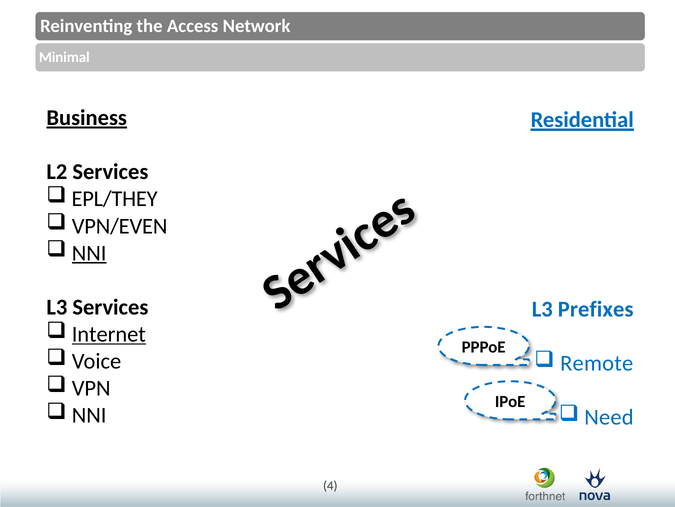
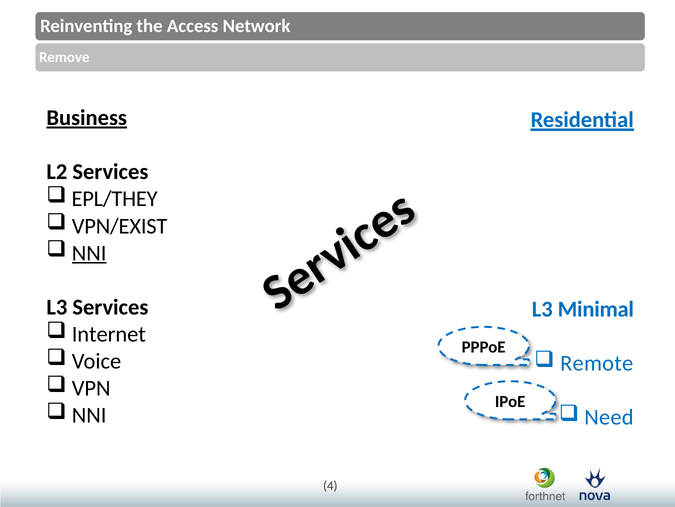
Minimal: Minimal -> Remove
VPN/EVEN: VPN/EVEN -> VPN/EXIST
Prefixes: Prefixes -> Minimal
Internet underline: present -> none
